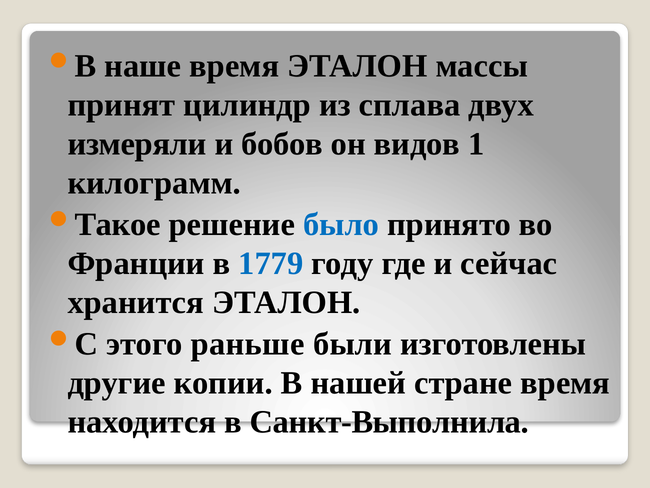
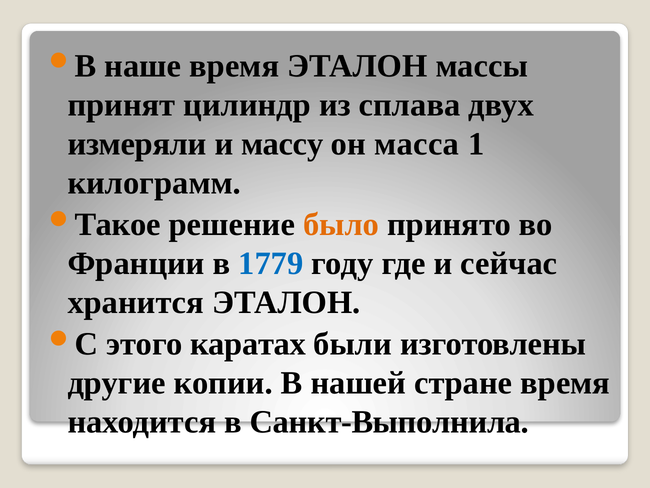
бобов: бобов -> массу
видов: видов -> масса
было colour: blue -> orange
раньше: раньше -> каратах
